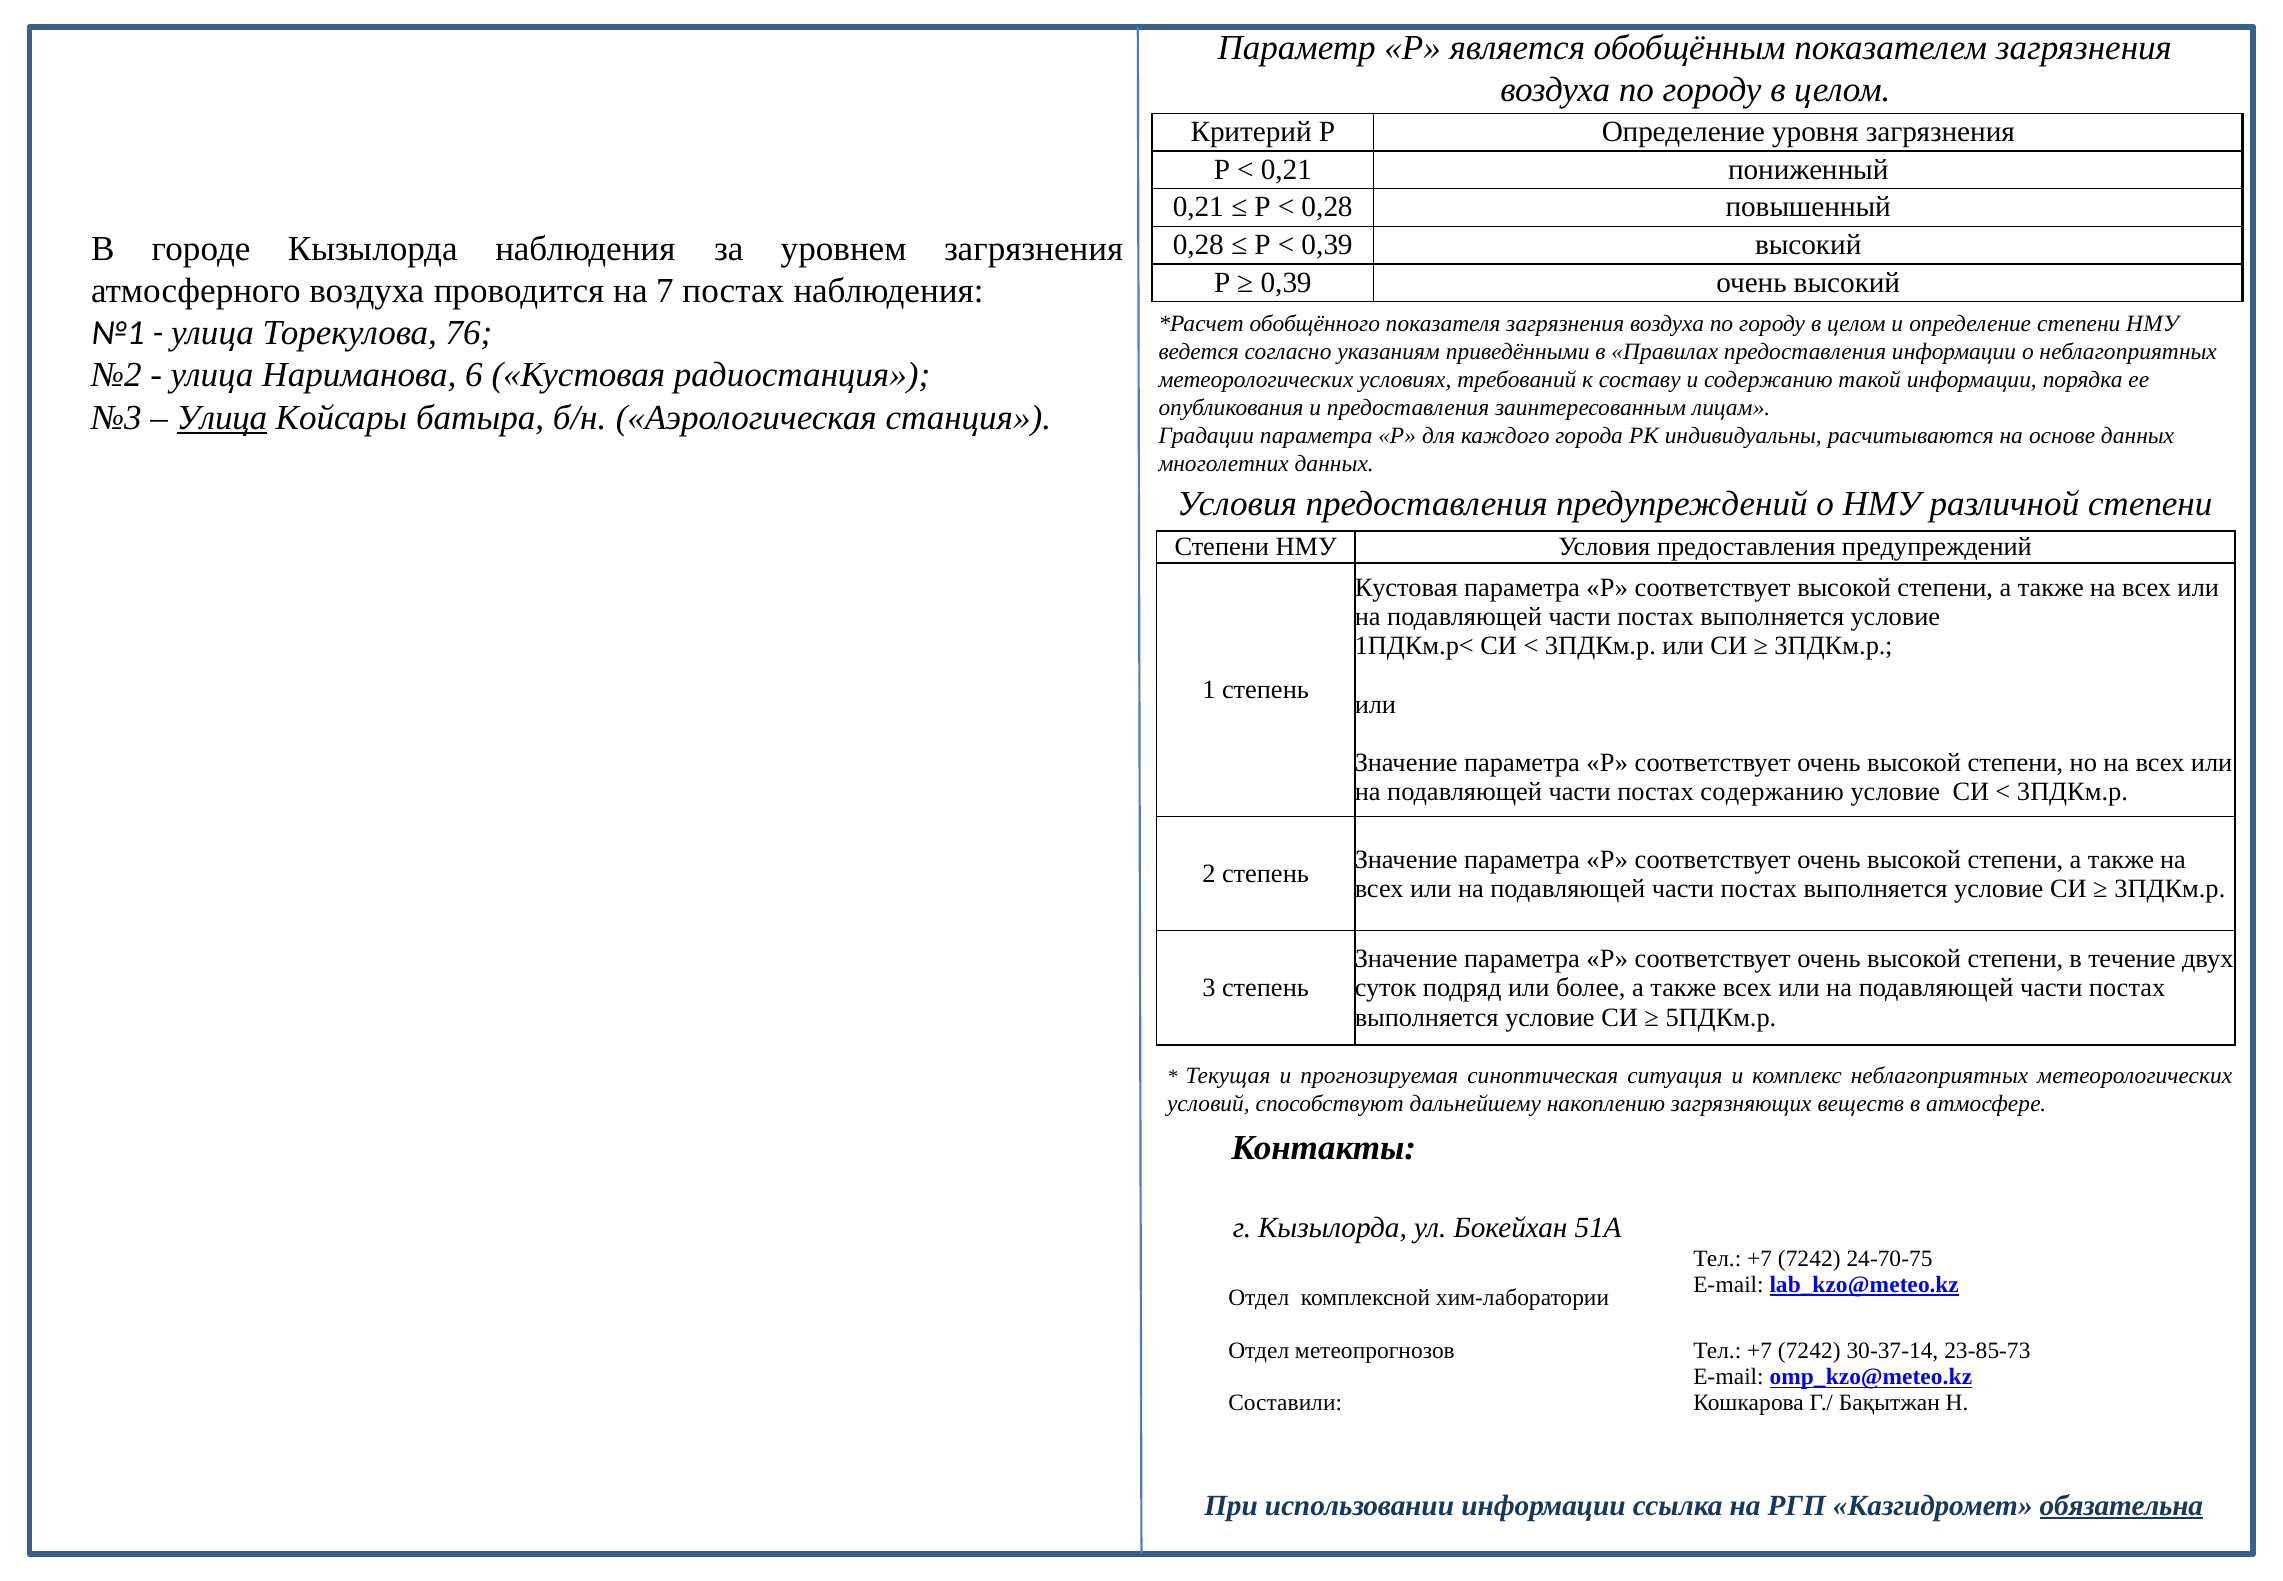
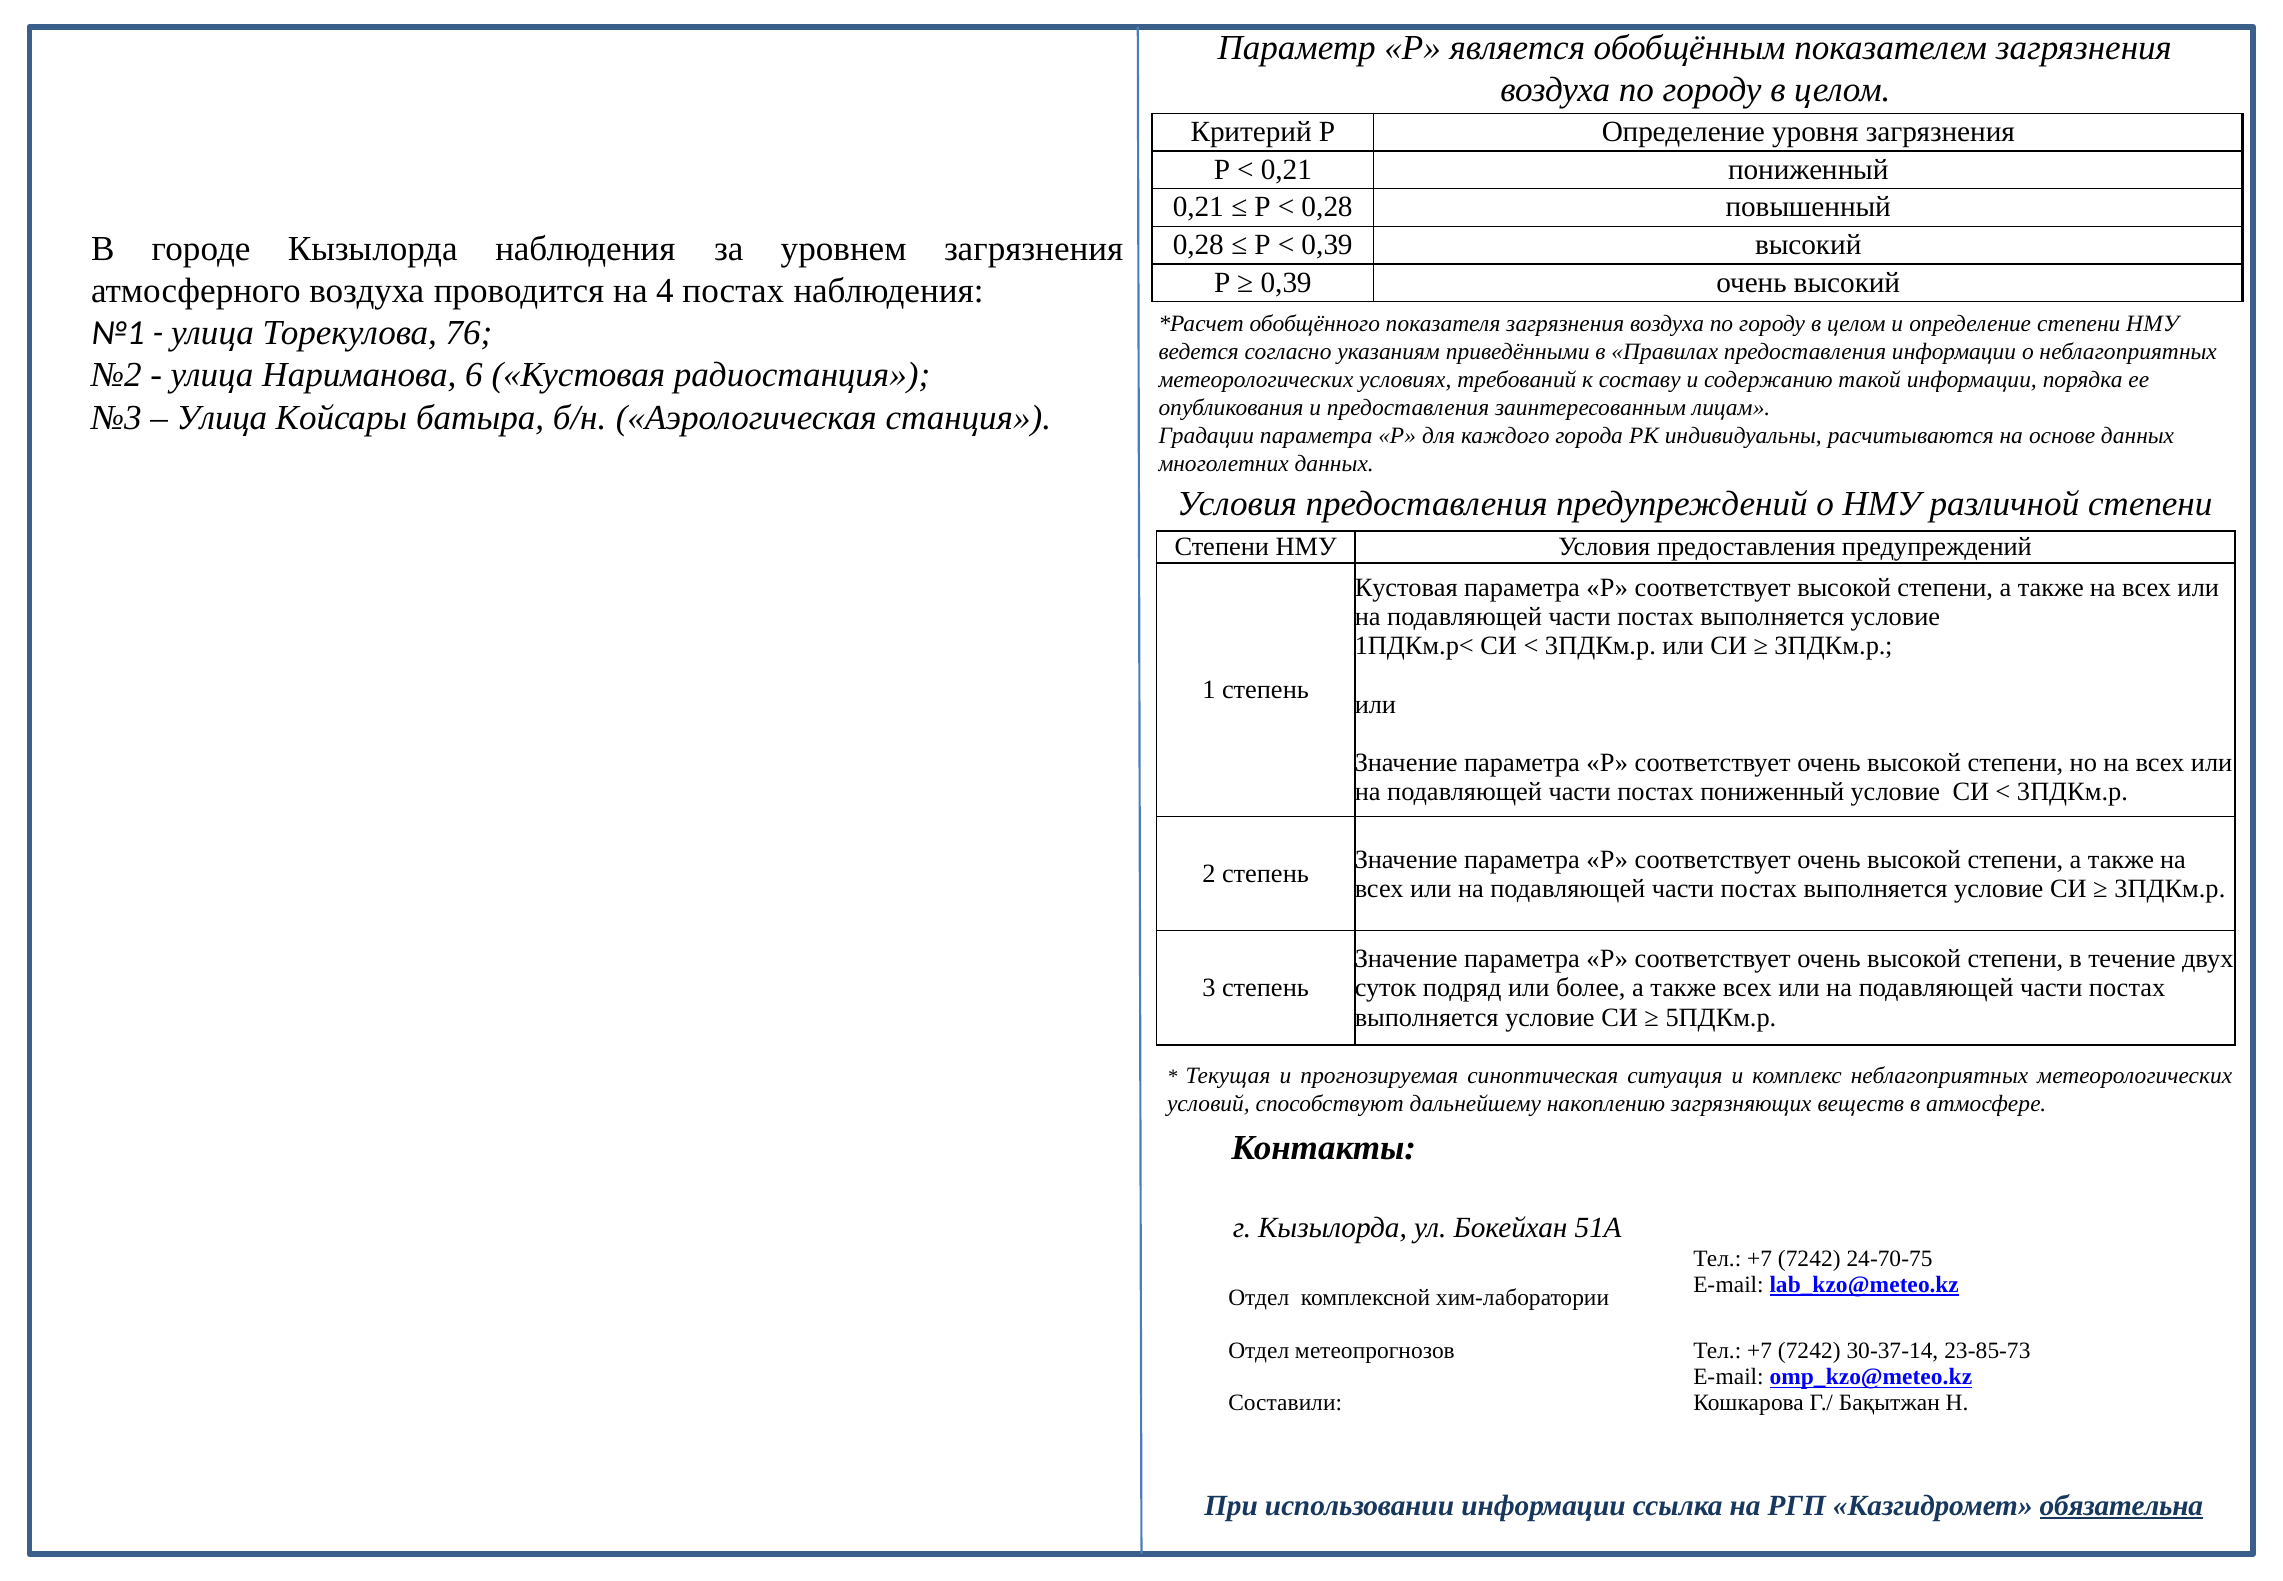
7: 7 -> 4
Улица at (222, 417) underline: present -> none
постах содержанию: содержанию -> пониженный
